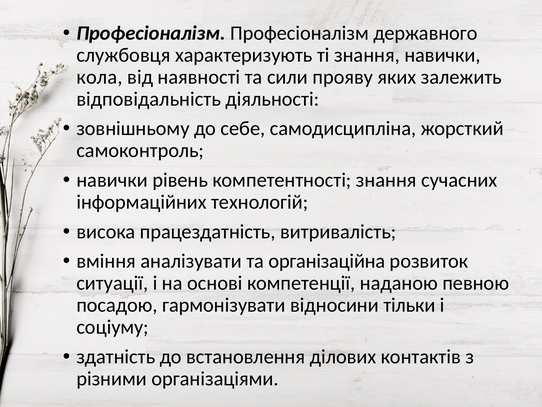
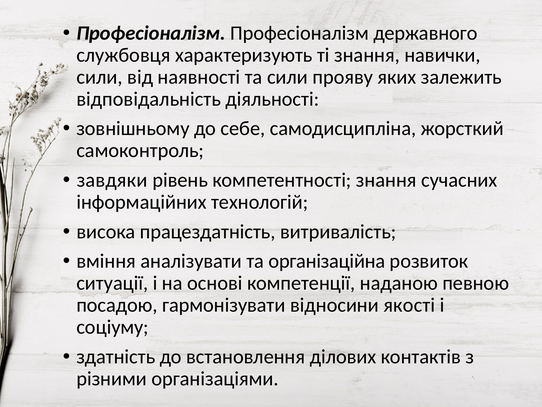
кола at (99, 77): кола -> сили
навички at (112, 180): навички -> завдяки
тільки: тільки -> якості
